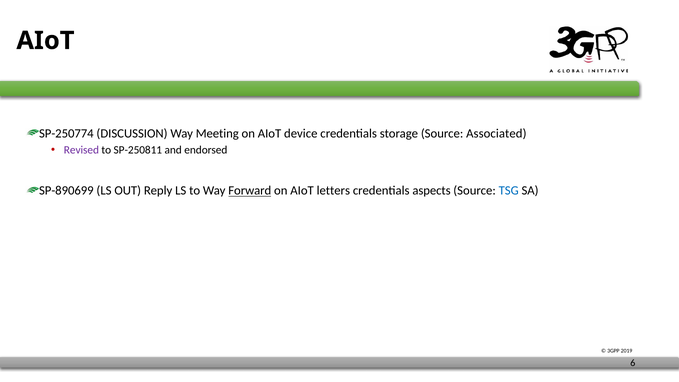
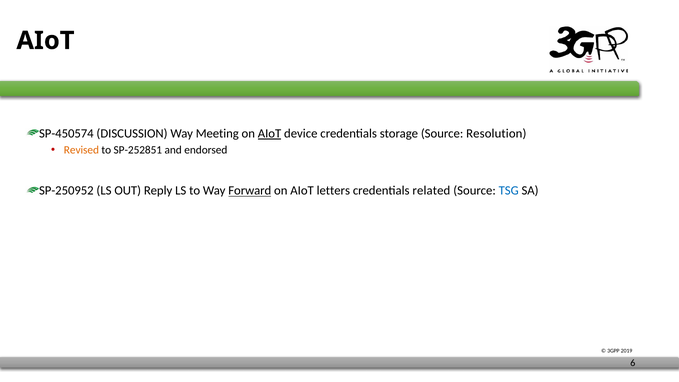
SP-250774: SP-250774 -> SP-450574
AIoT at (270, 133) underline: none -> present
Associated: Associated -> Resolution
Revised colour: purple -> orange
SP-250811: SP-250811 -> SP-252851
SP-890699: SP-890699 -> SP-250952
aspects: aspects -> related
